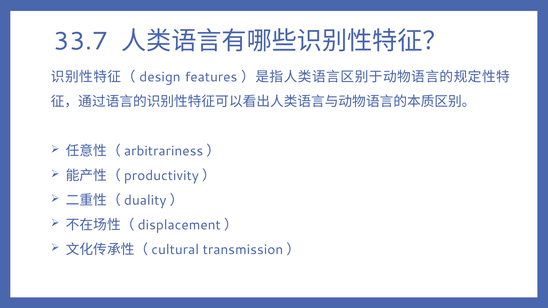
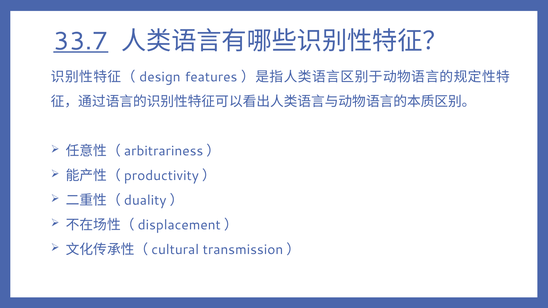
33.7 underline: none -> present
